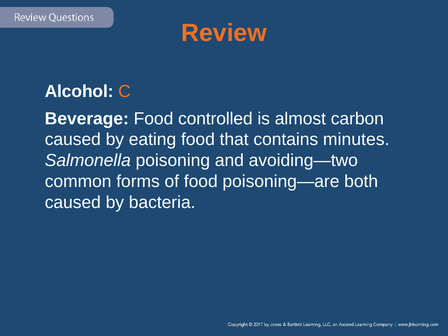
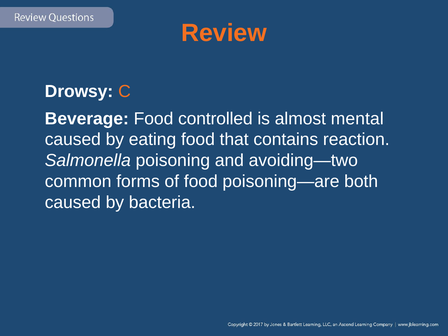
Alcohol: Alcohol -> Drowsy
carbon: carbon -> mental
minutes: minutes -> reaction
